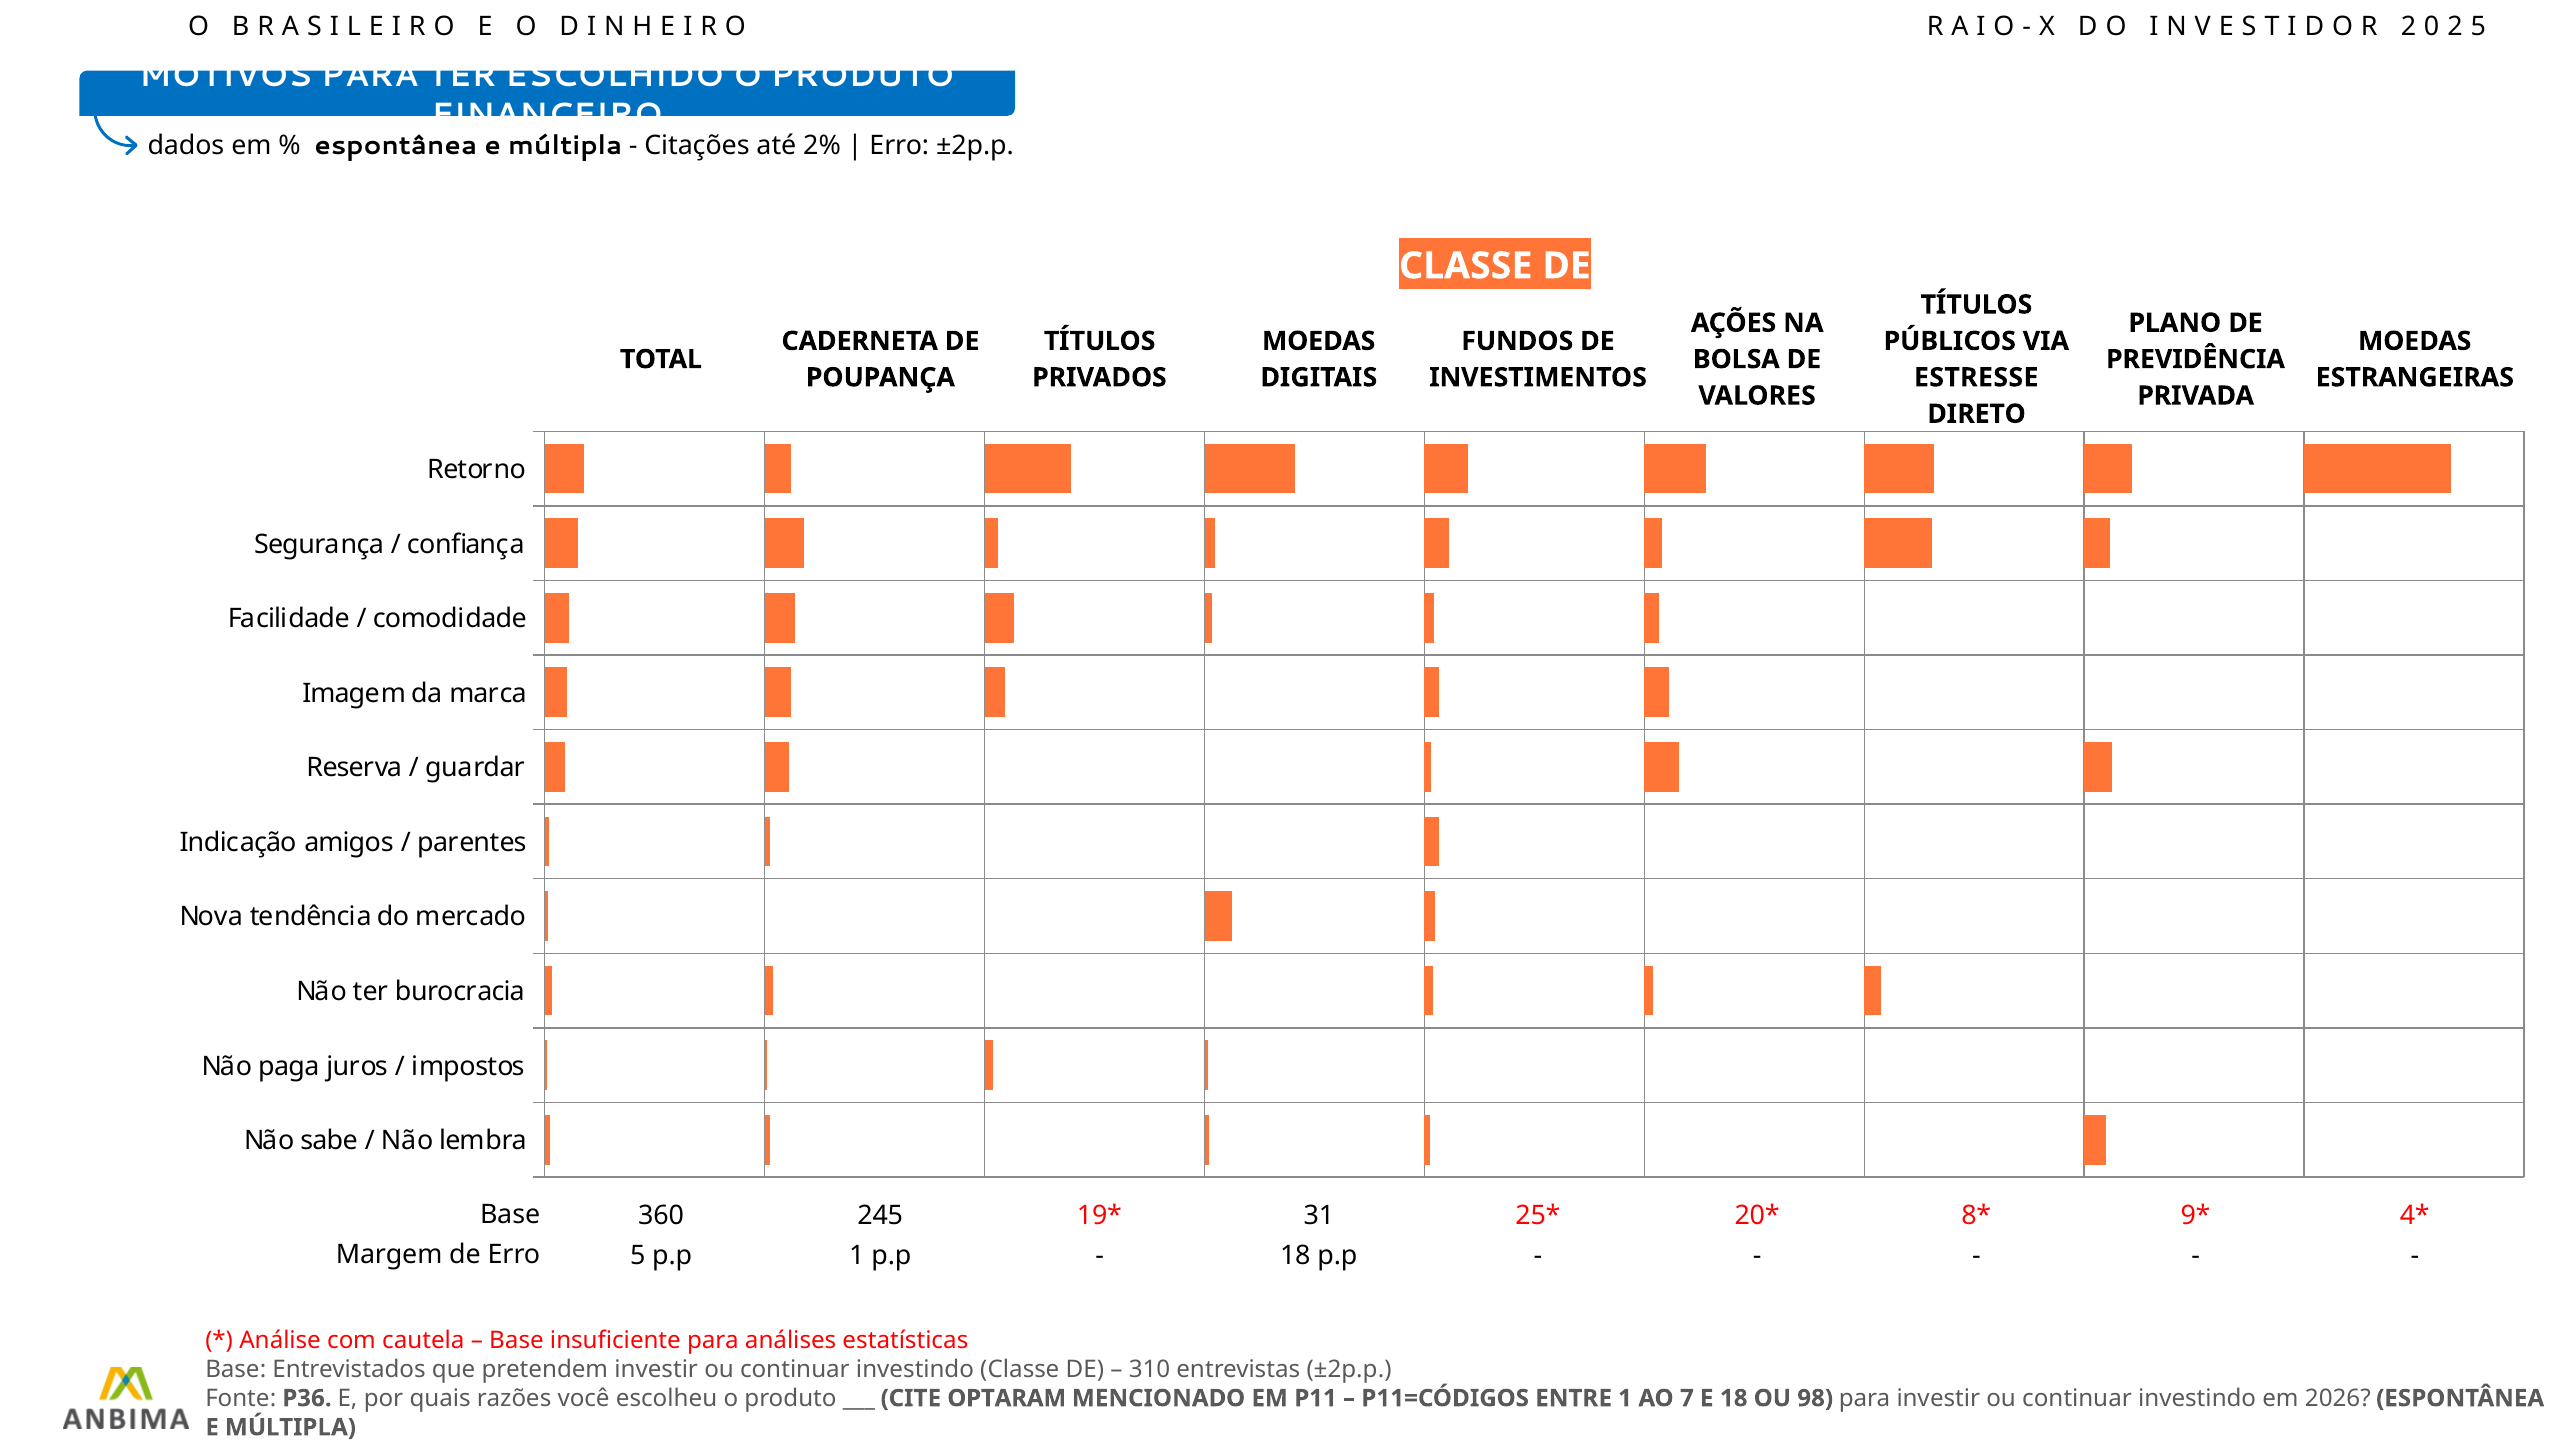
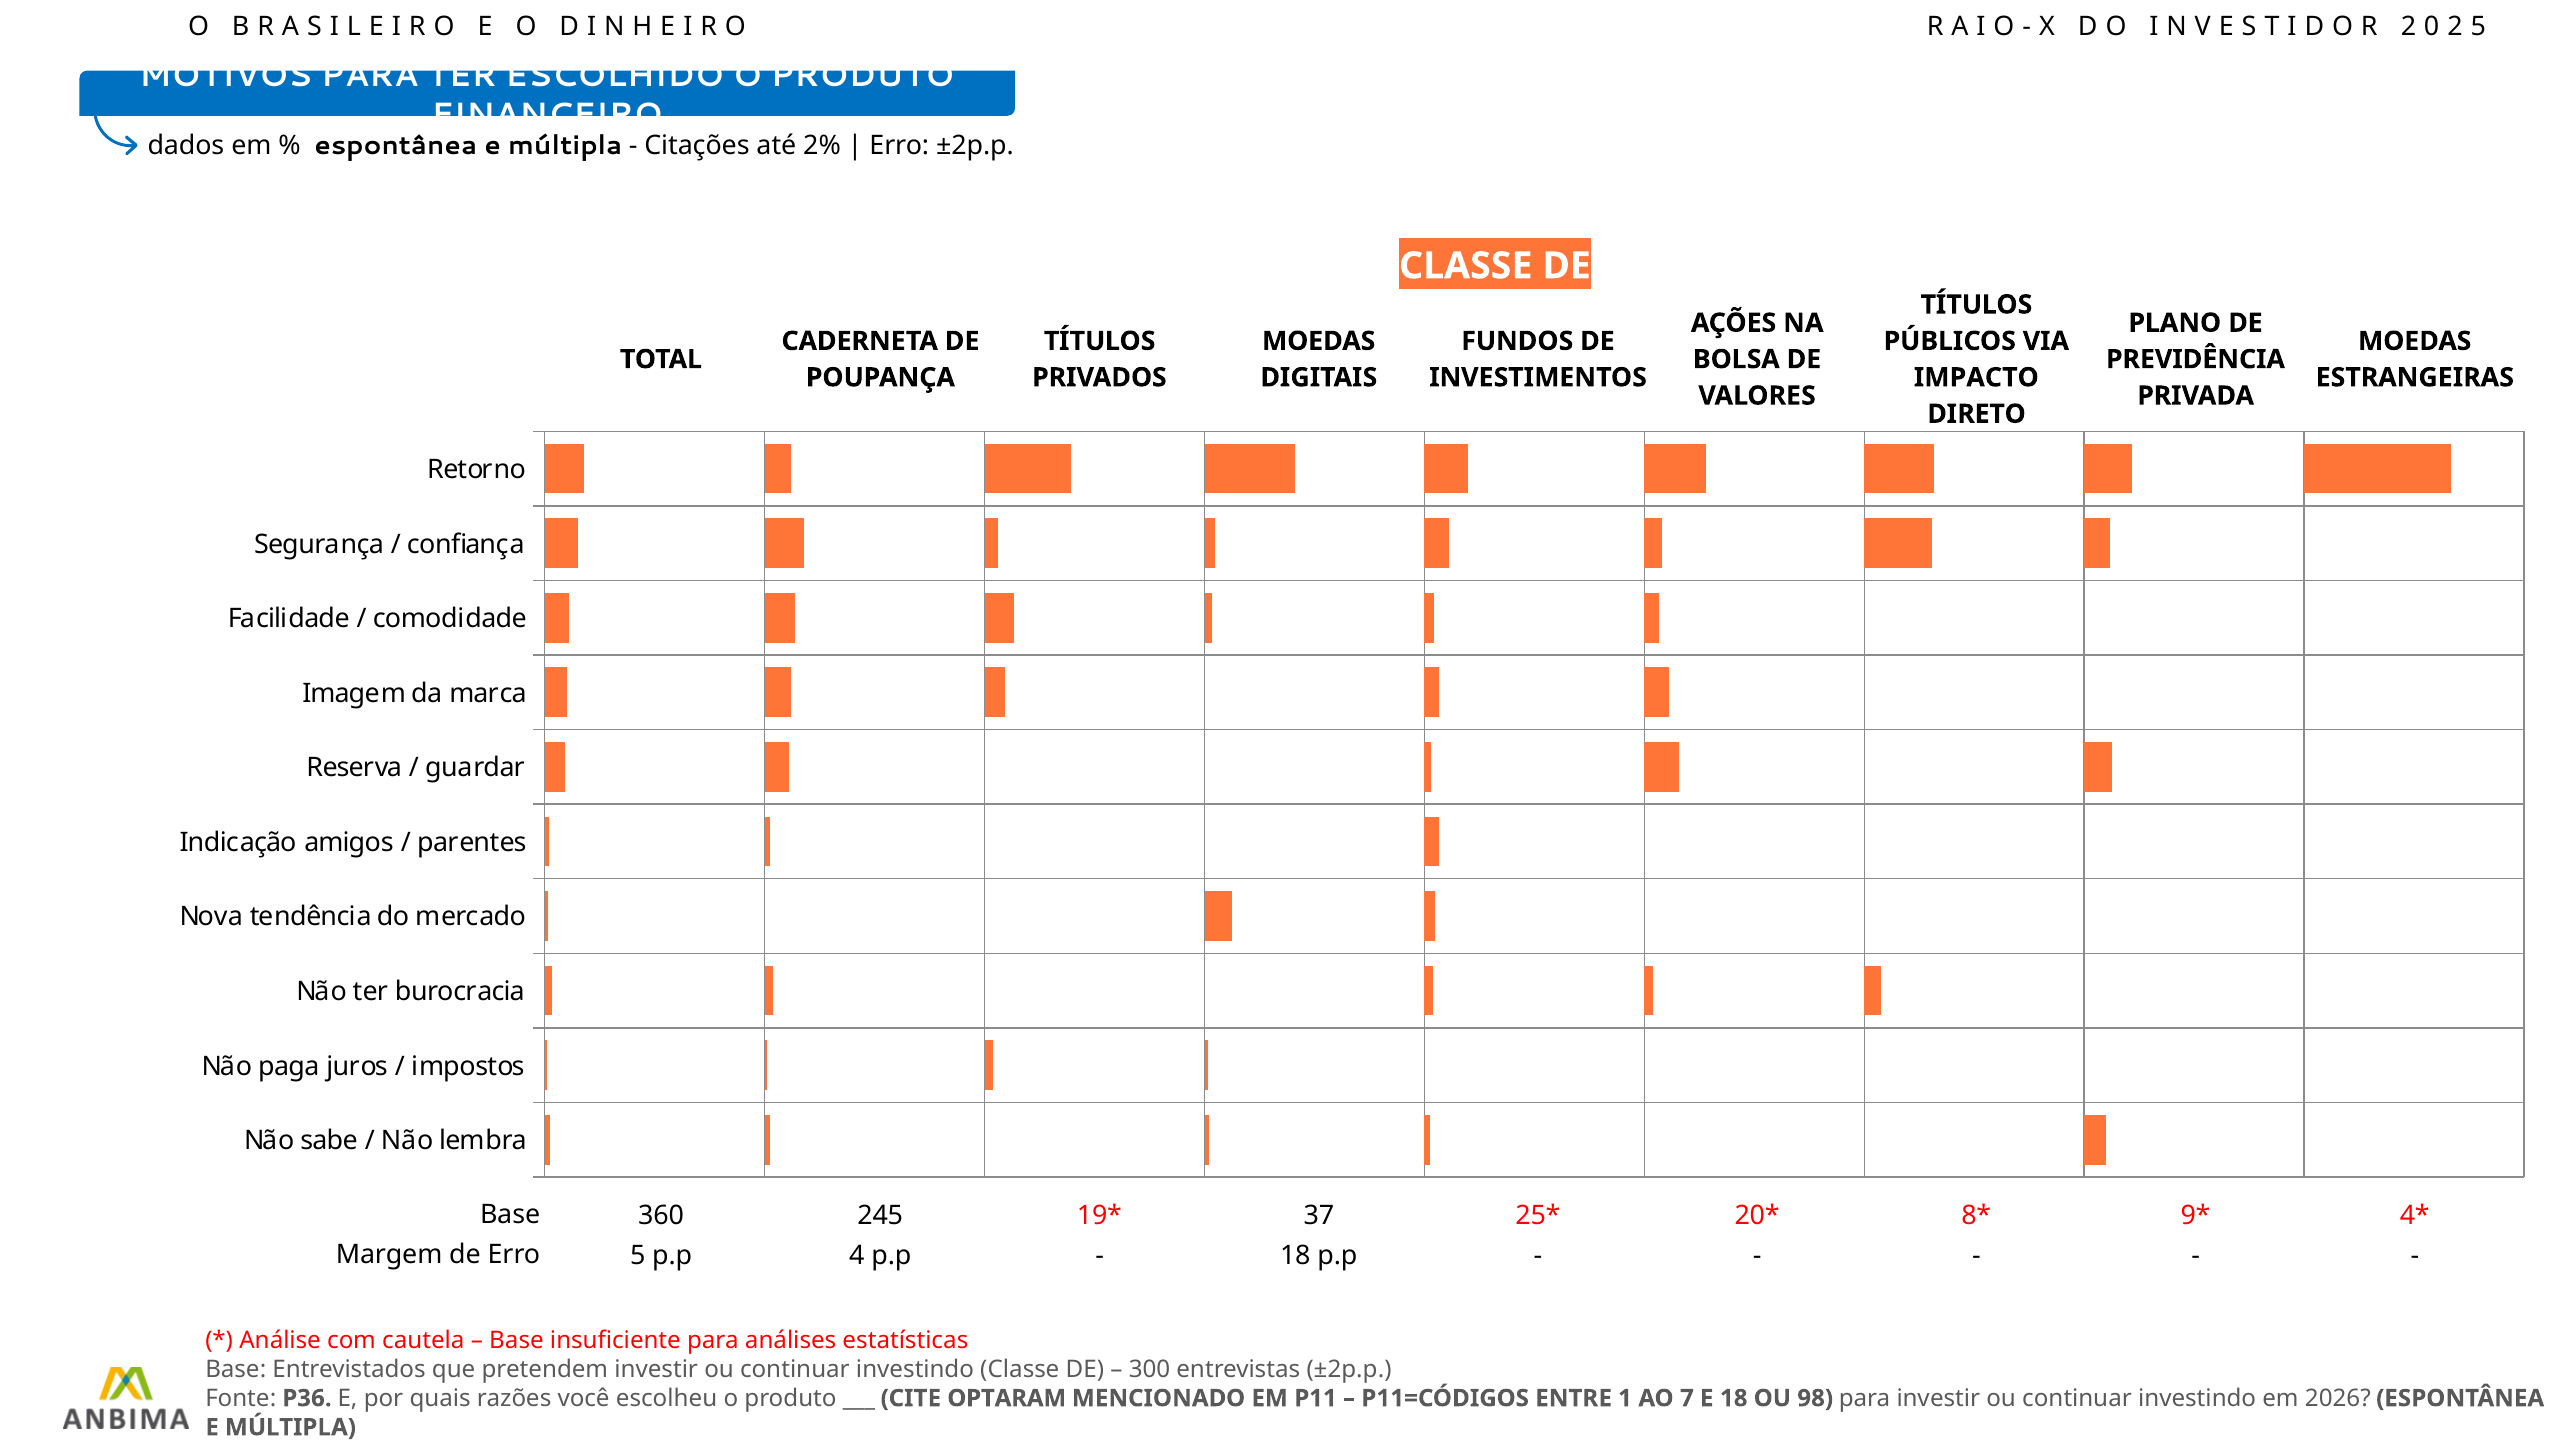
ESTRESSE: ESTRESSE -> IMPACTO
31: 31 -> 37
p.p 1: 1 -> 4
310: 310 -> 300
